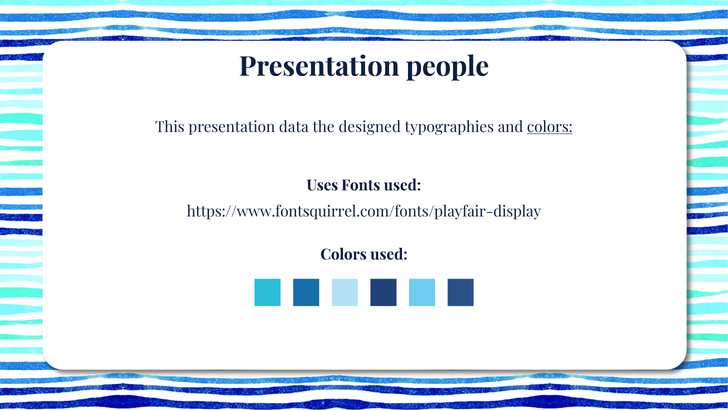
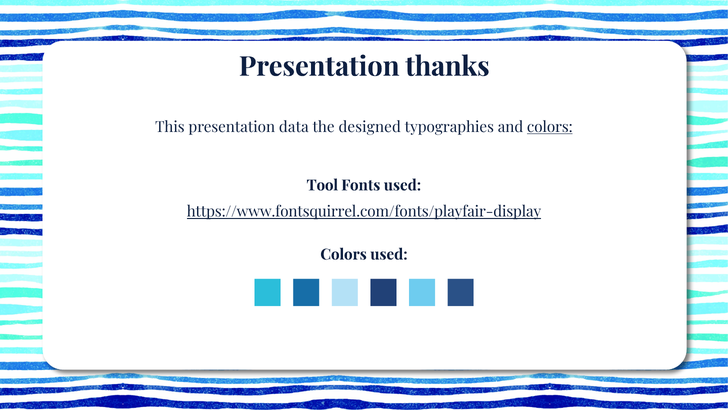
people: people -> thanks
Uses: Uses -> Tool
https://www.fontsquirrel.com/fonts/playfair-display underline: none -> present
